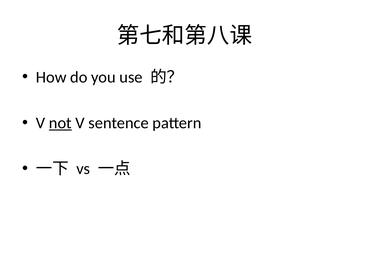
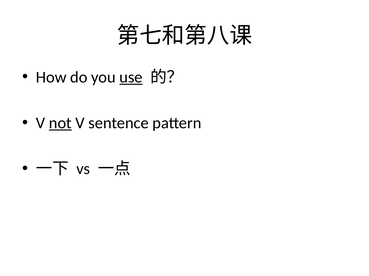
use underline: none -> present
